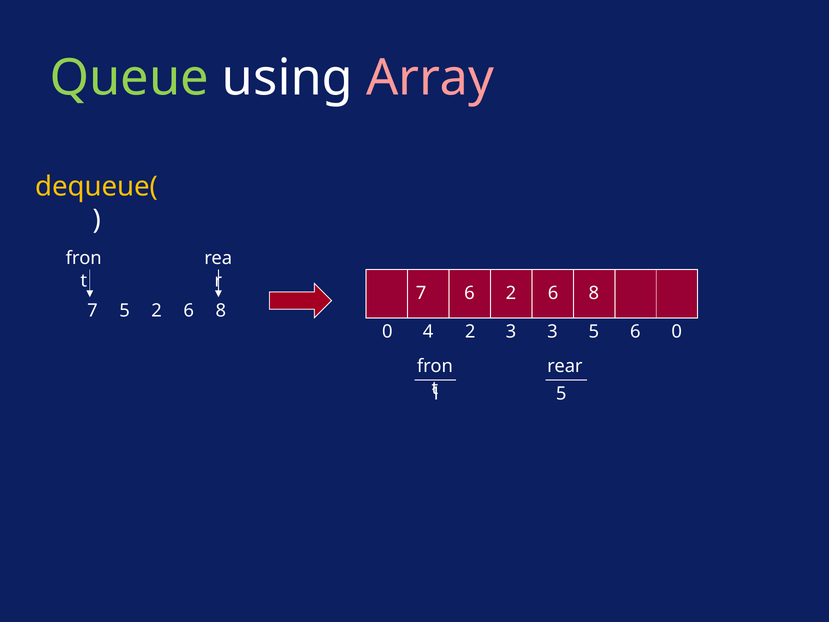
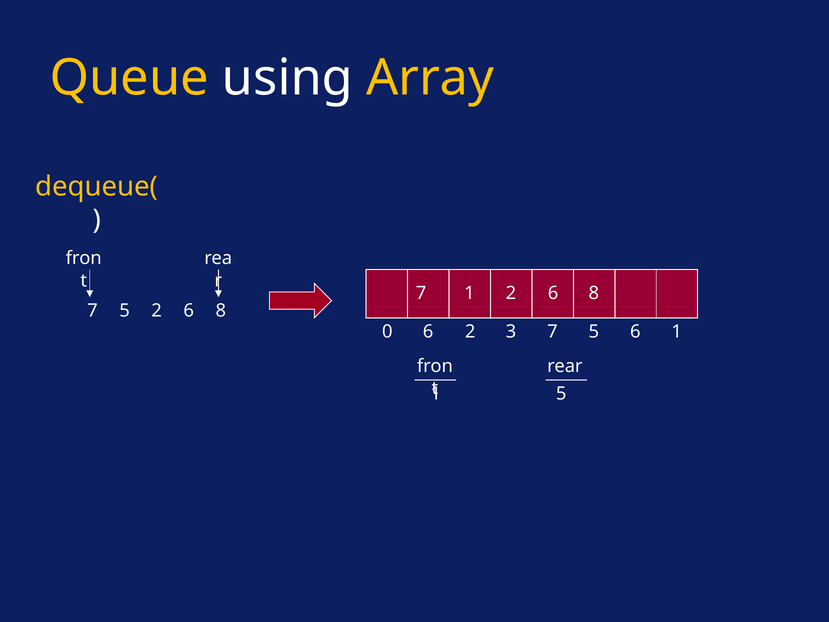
Queue colour: light green -> yellow
Array colour: pink -> yellow
7 6: 6 -> 1
0 4: 4 -> 6
2 3: 3 -> 7
5 0: 0 -> 1
